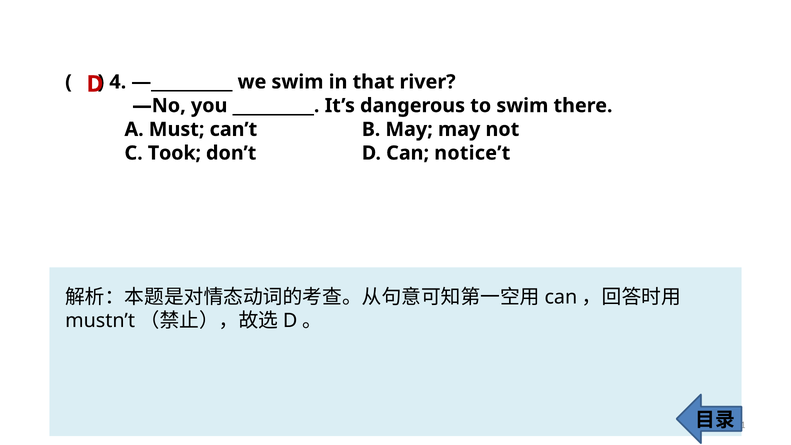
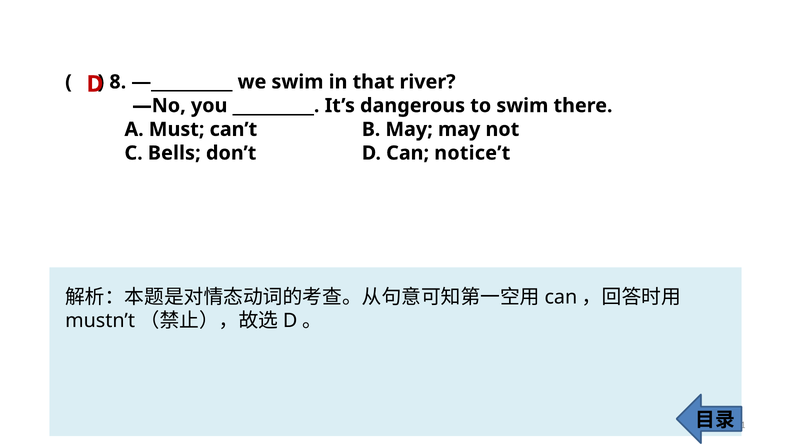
4: 4 -> 8
Took: Took -> Bells
